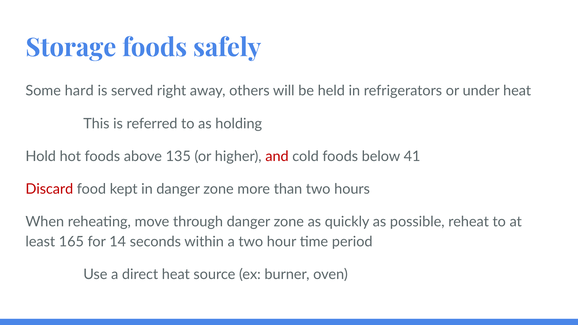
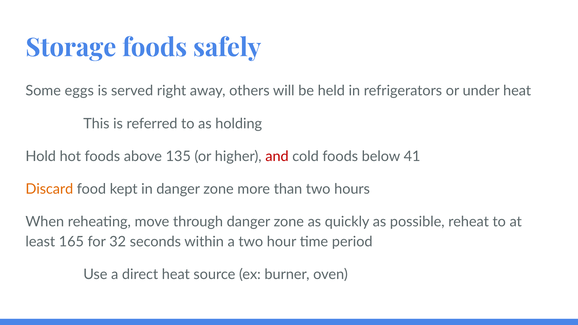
hard: hard -> eggs
Discard colour: red -> orange
14: 14 -> 32
